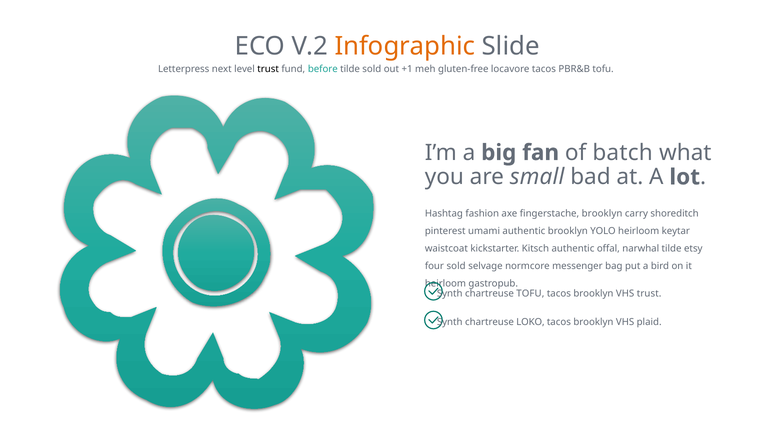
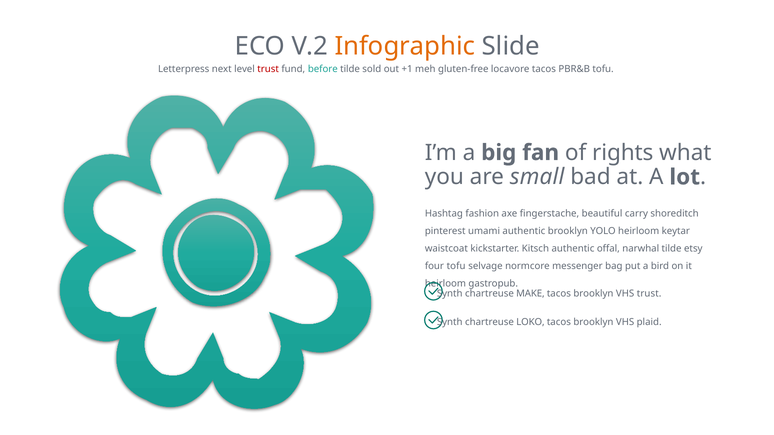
trust at (268, 69) colour: black -> red
batch: batch -> rights
fingerstache brooklyn: brooklyn -> beautiful
four sold: sold -> tofu
chartreuse TOFU: TOFU -> MAKE
